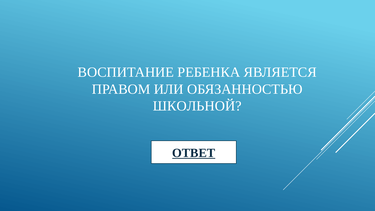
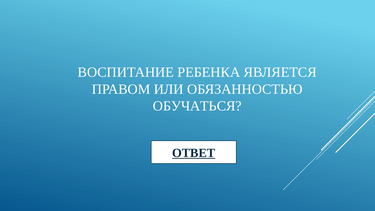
ШКОЛЬНОЙ: ШКОЛЬНОЙ -> ОБУЧАТЬСЯ
